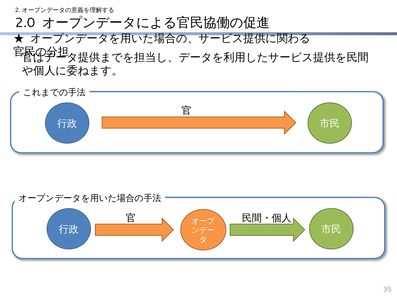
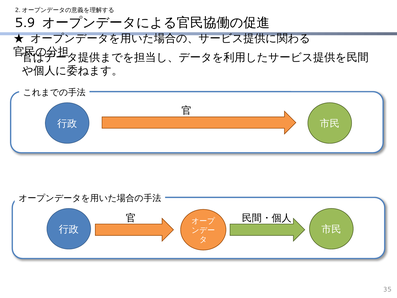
2.0: 2.0 -> 5.9
